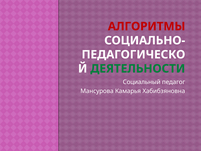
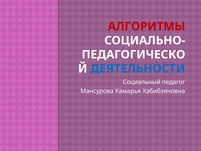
ДЕЯТЕЛЬНОСТИ colour: green -> blue
